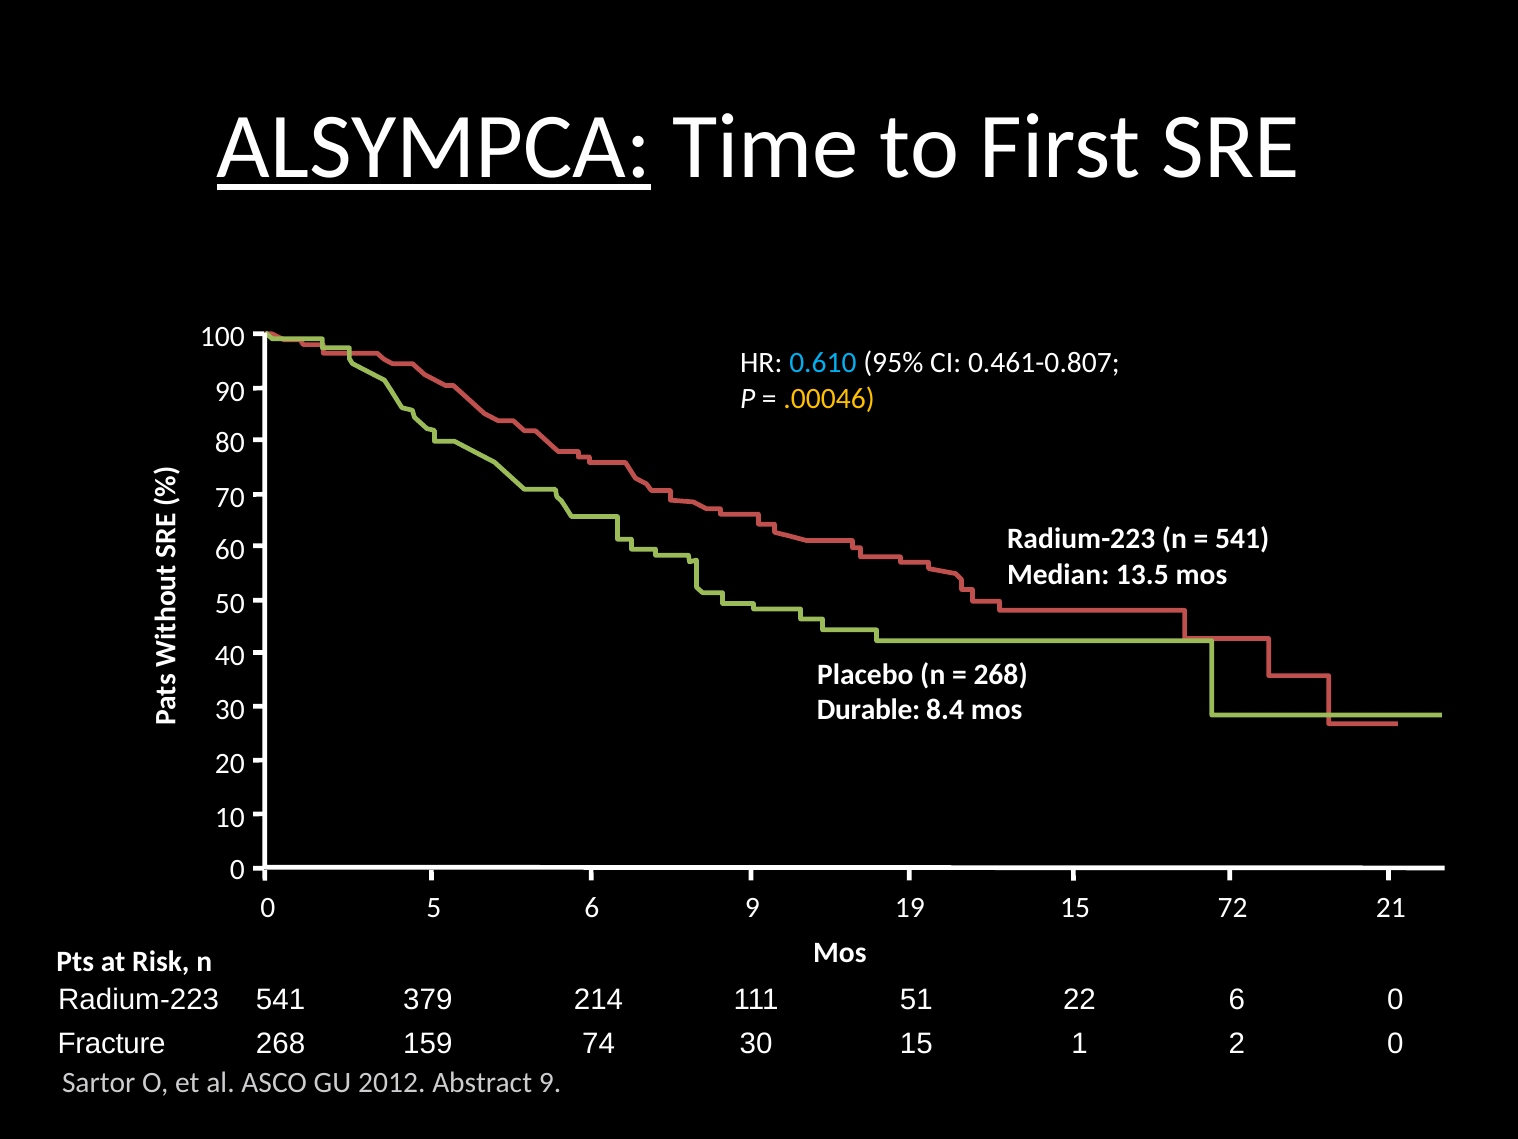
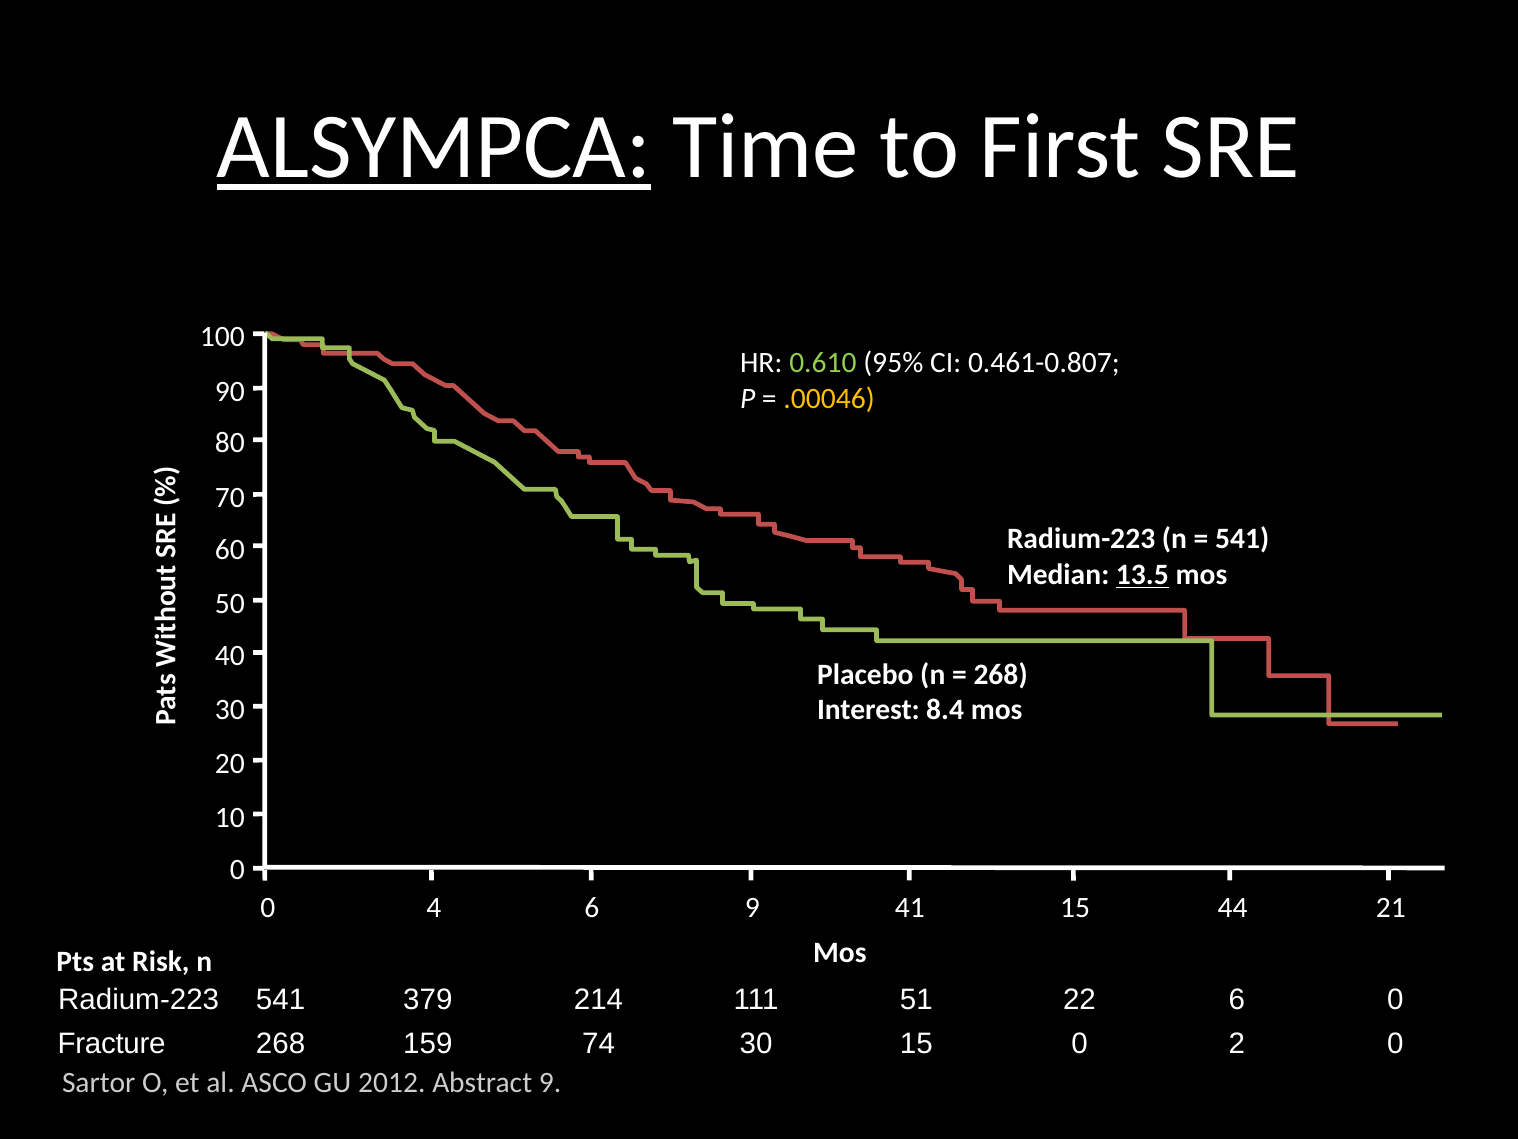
0.610 colour: light blue -> light green
13.5 underline: none -> present
Durable: Durable -> Interest
5: 5 -> 4
19: 19 -> 41
72: 72 -> 44
15 1: 1 -> 0
